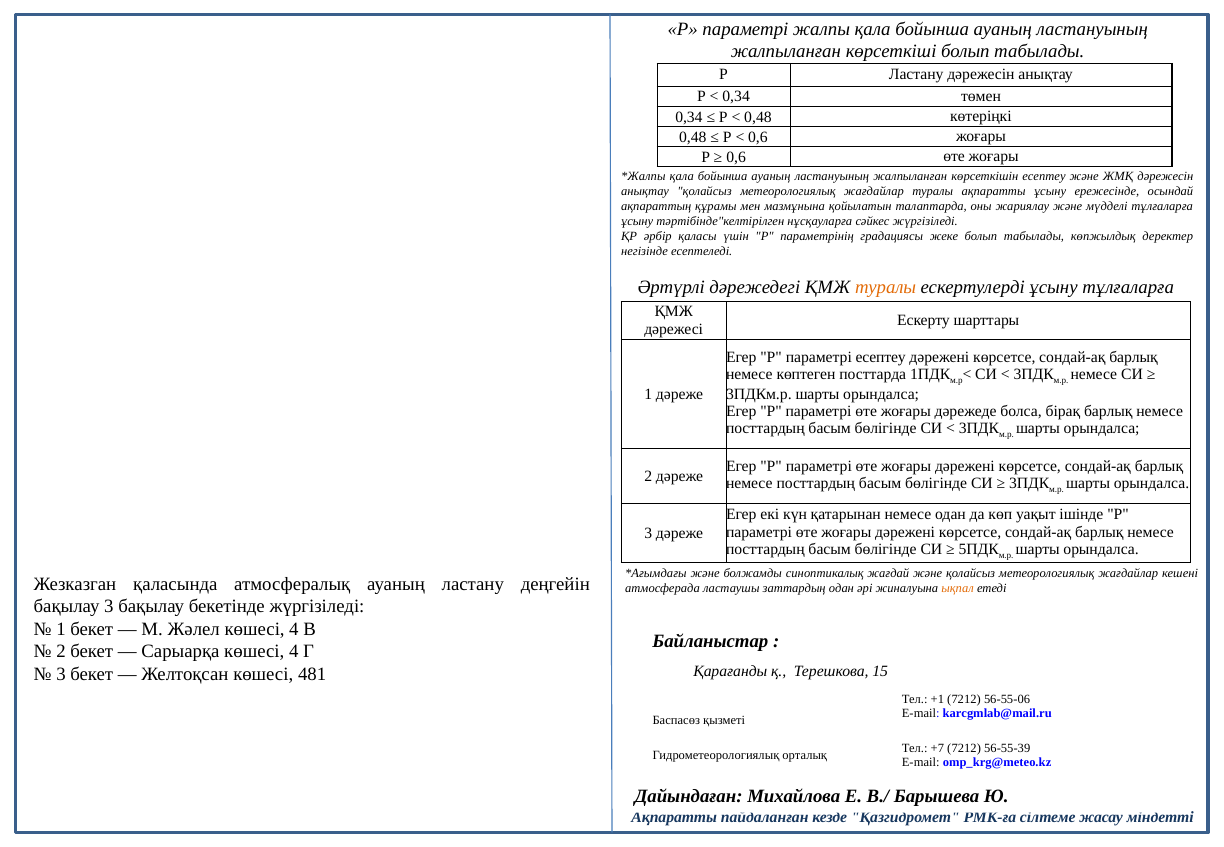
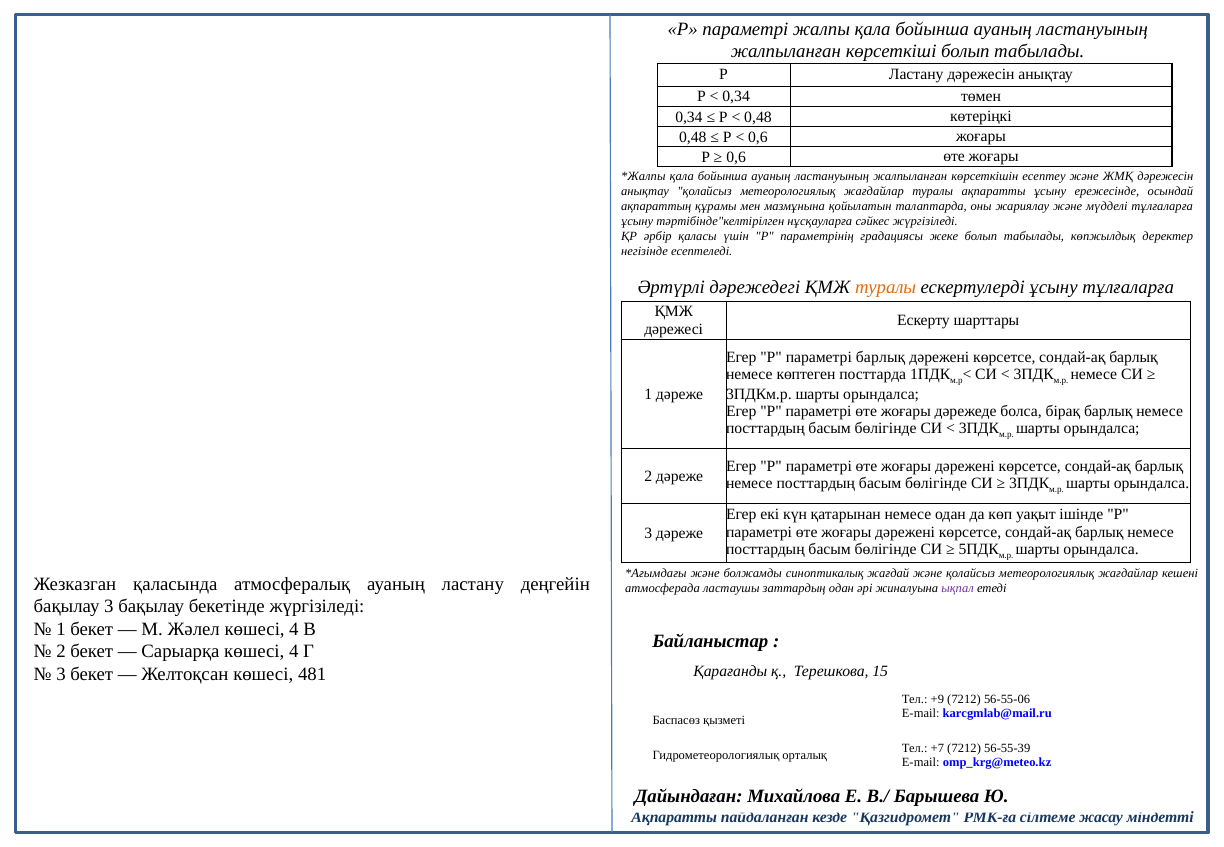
параметрі есептеу: есептеу -> барлық
ықпал colour: orange -> purple
+1: +1 -> +9
